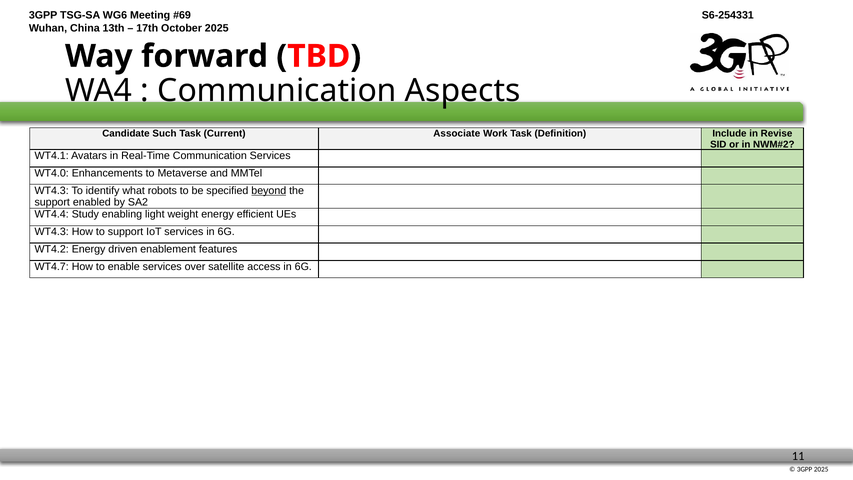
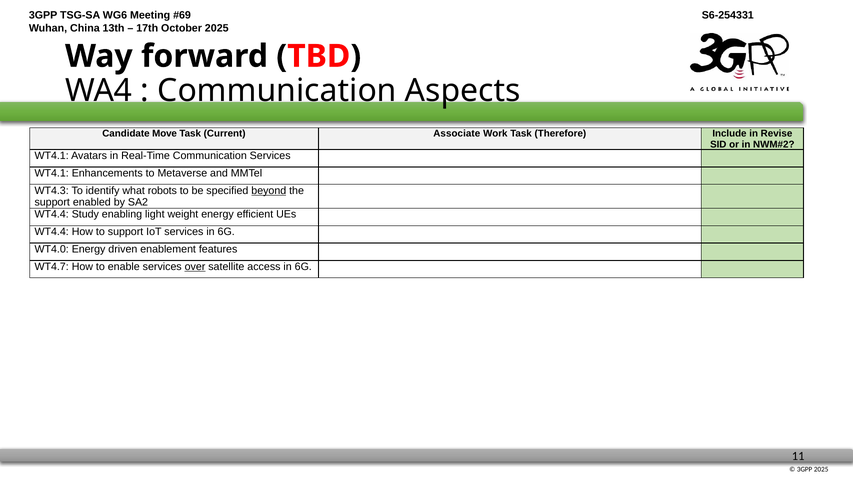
Such: Such -> Move
Definition: Definition -> Therefore
WT4.0 at (52, 173): WT4.0 -> WT4.1
WT4.3 at (52, 232): WT4.3 -> WT4.4
WT4.2: WT4.2 -> WT4.0
over underline: none -> present
